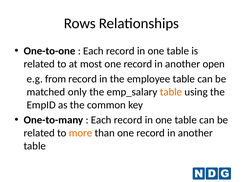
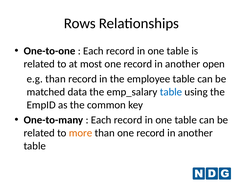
e.g from: from -> than
only: only -> data
table at (171, 92) colour: orange -> blue
